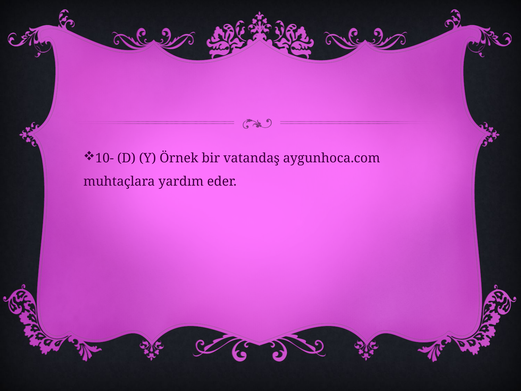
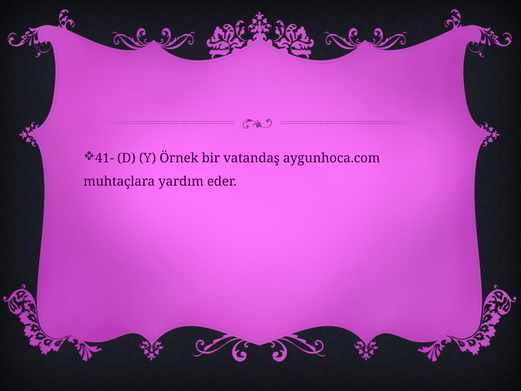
10-: 10- -> 41-
